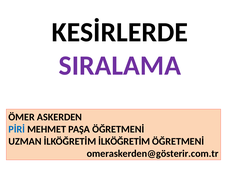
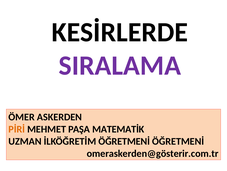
PİRİ colour: blue -> orange
PAŞA ÖĞRETMENİ: ÖĞRETMENİ -> MATEMATİK
İLKÖĞRETİM İLKÖĞRETİM: İLKÖĞRETİM -> ÖĞRETMENİ
